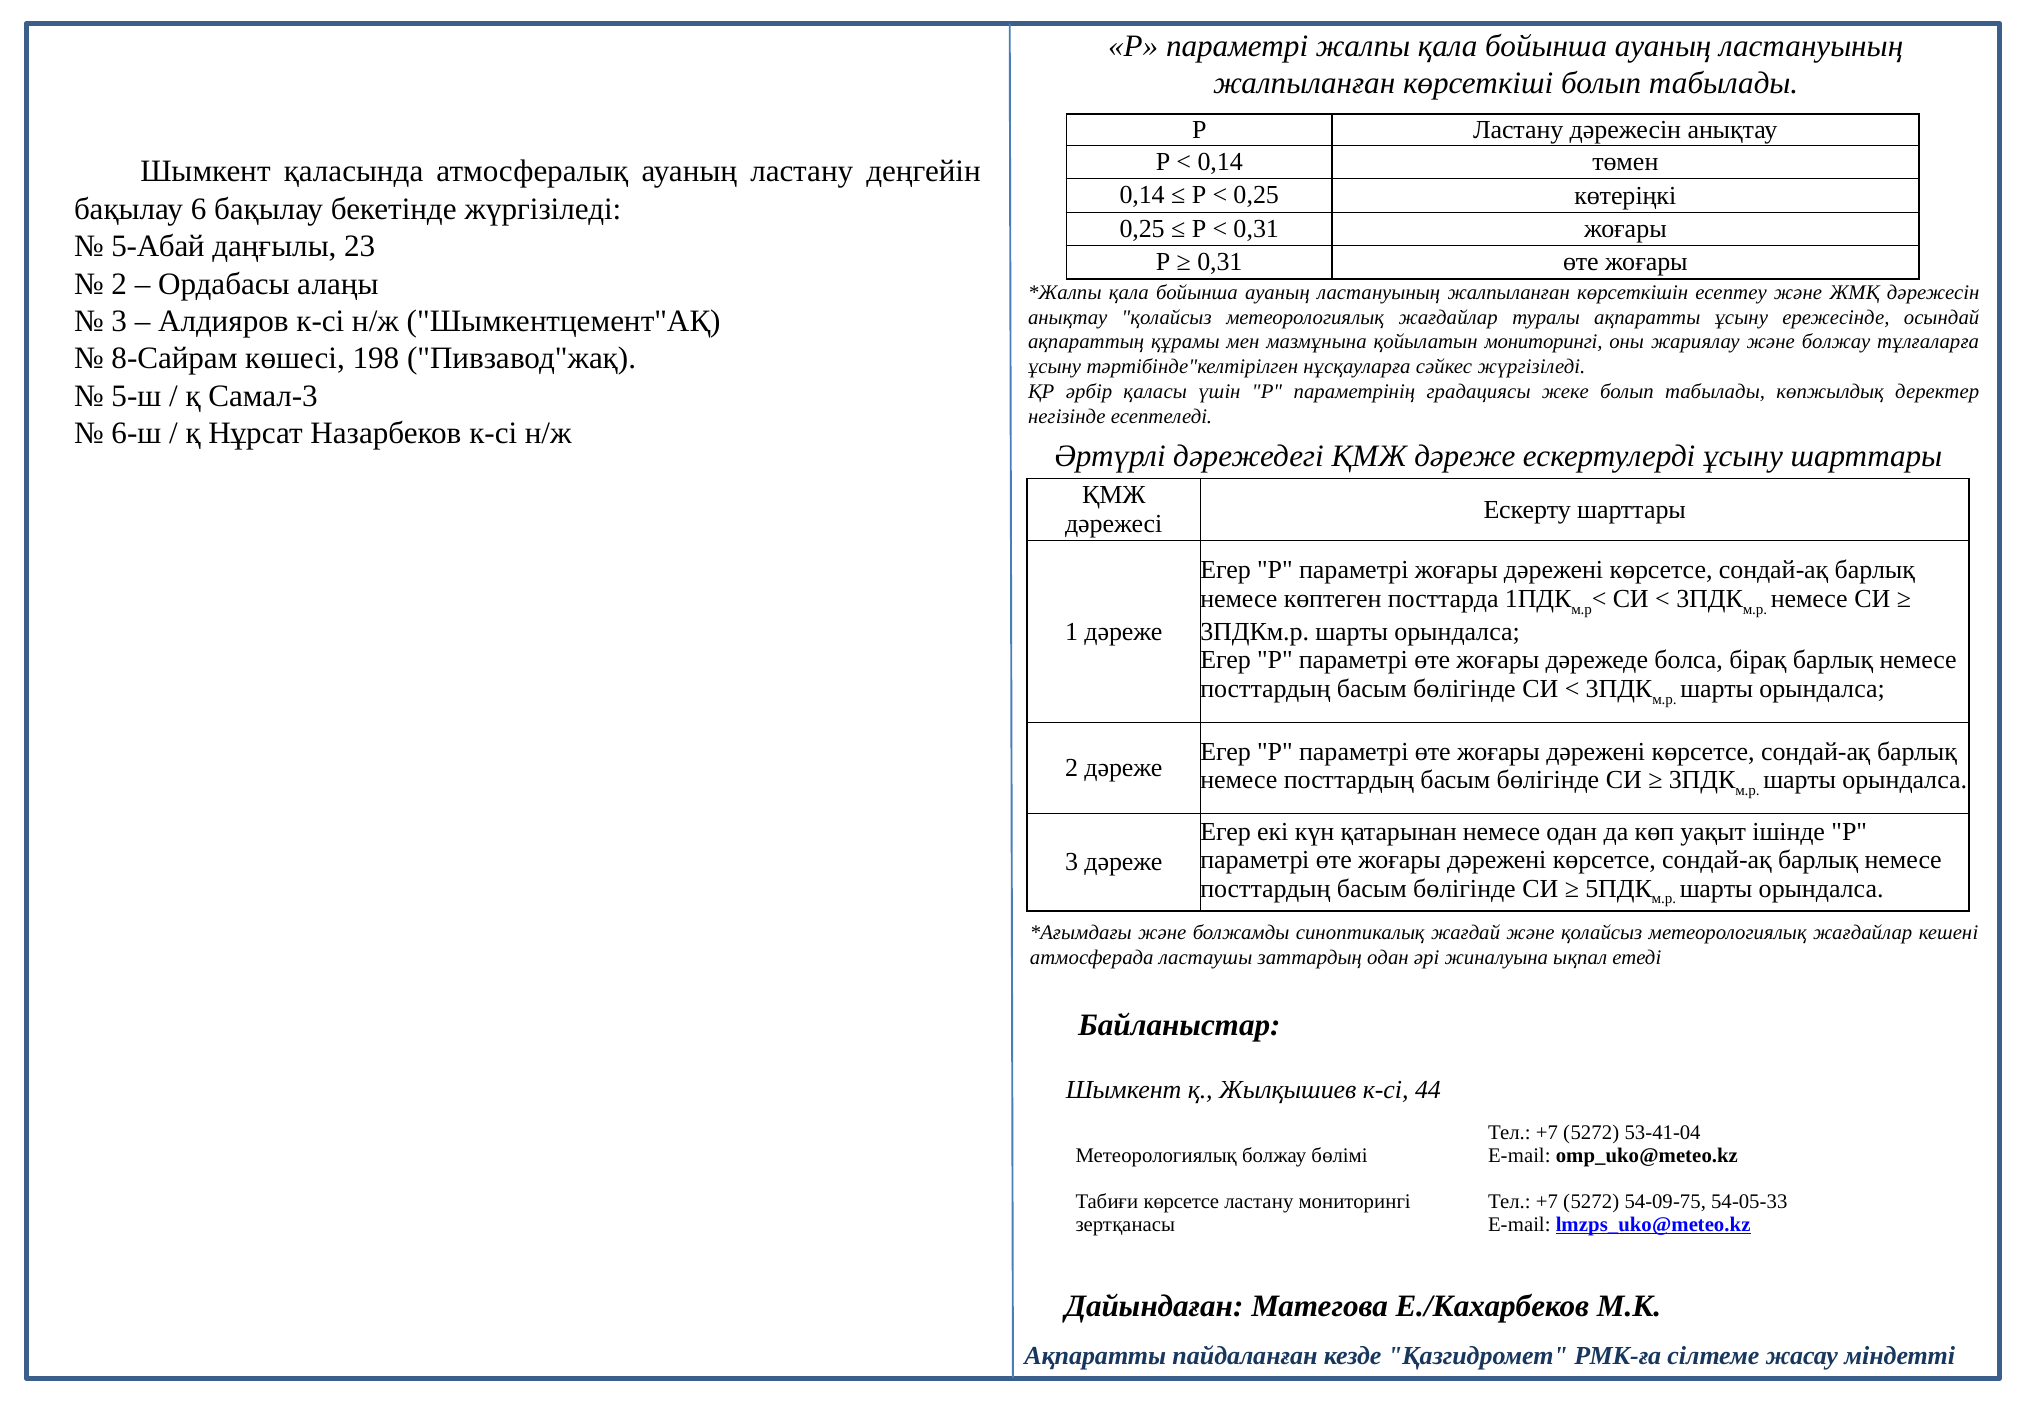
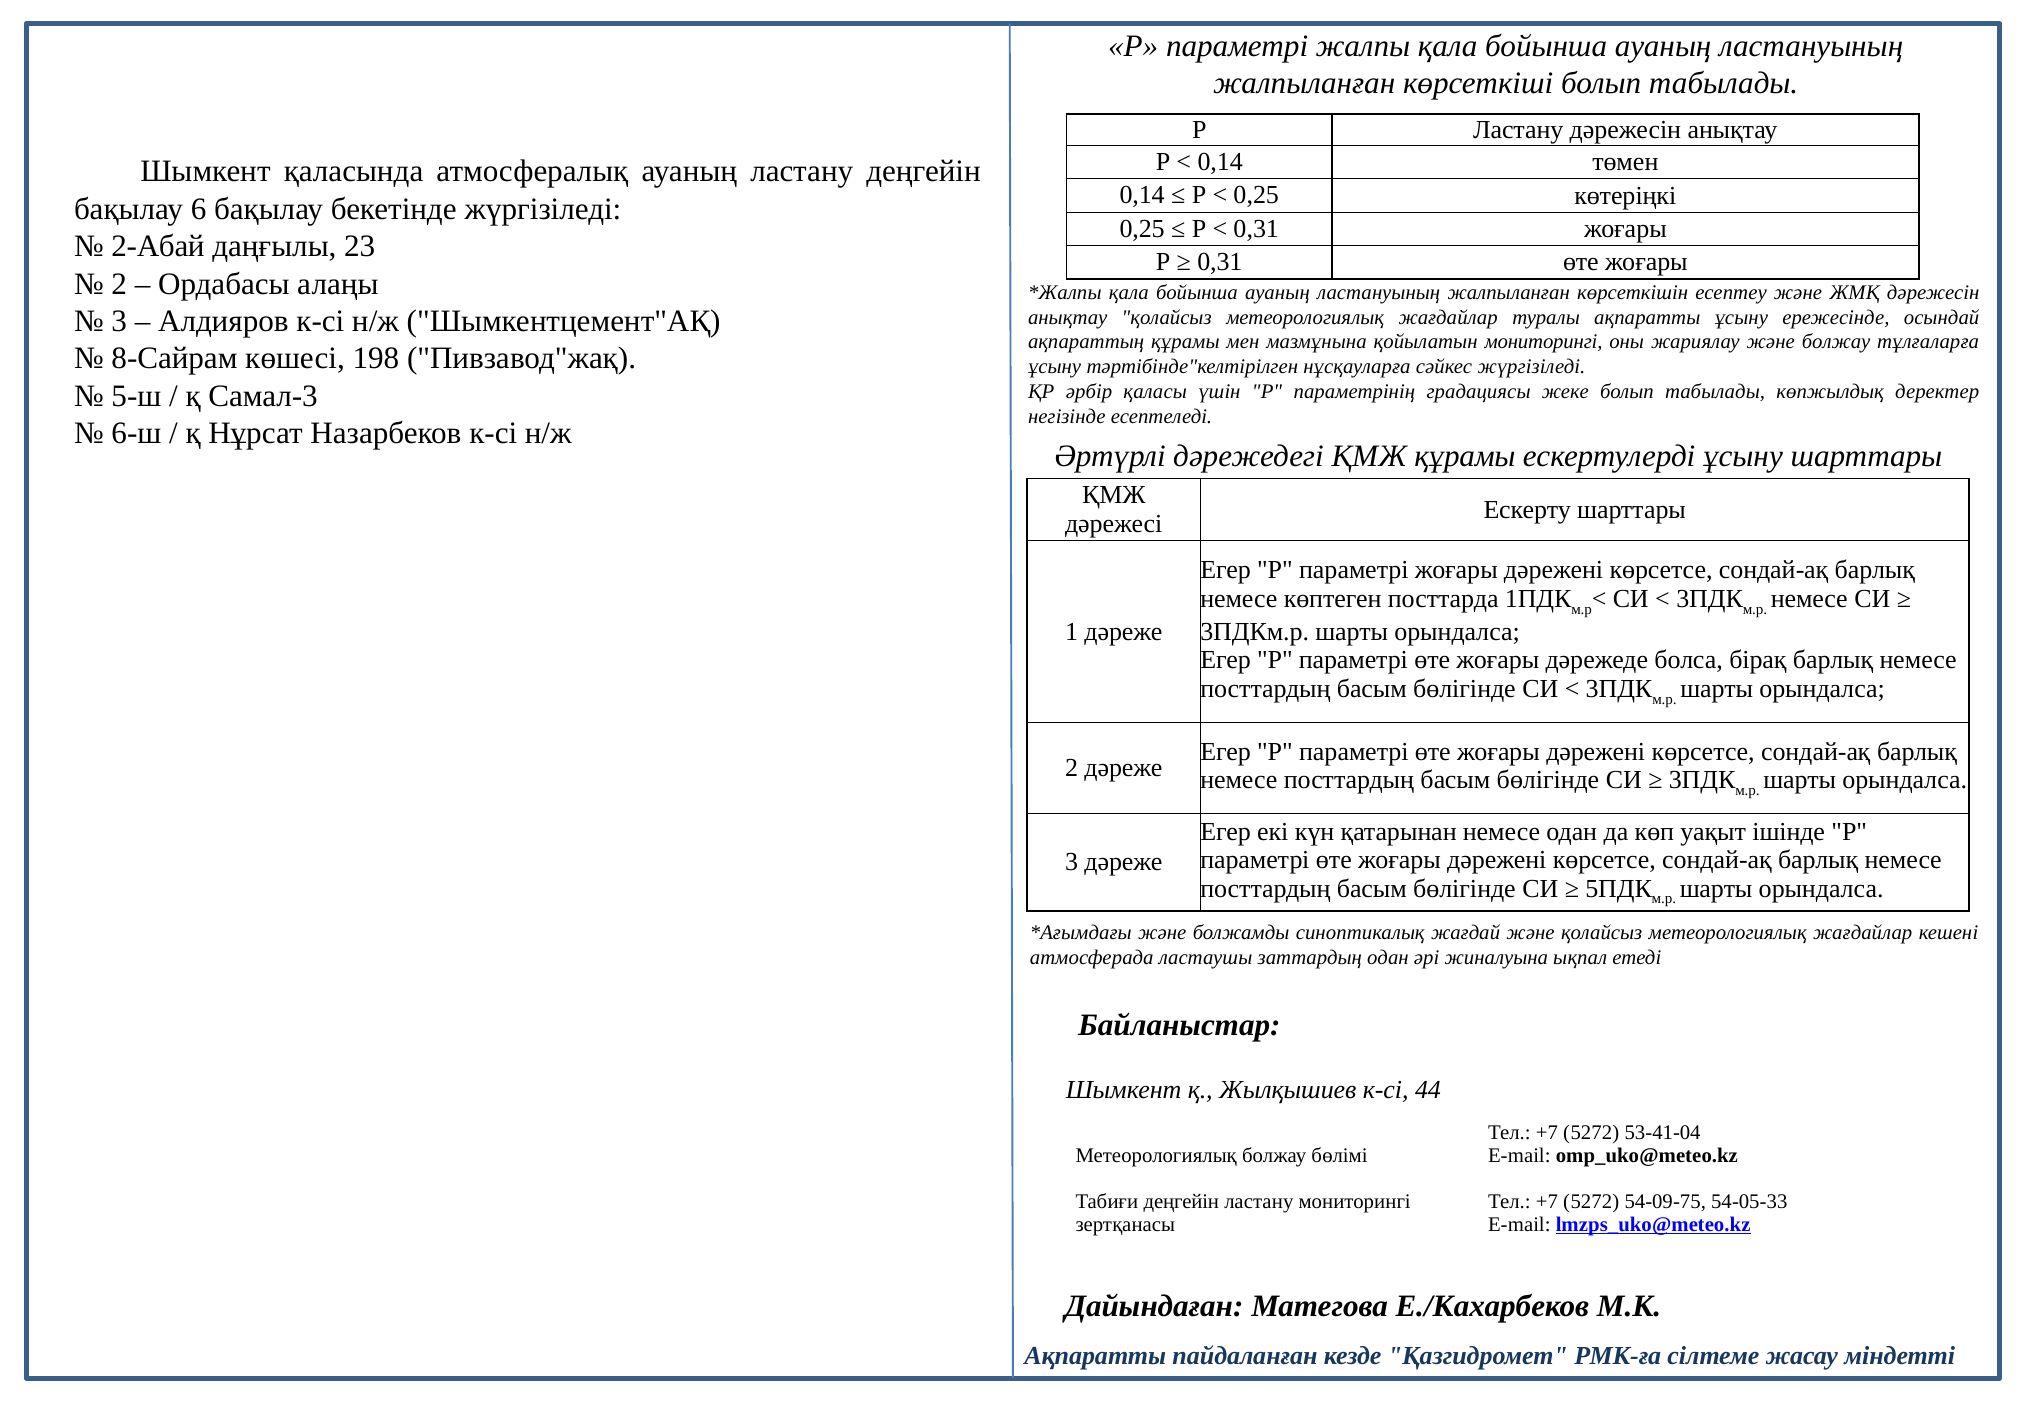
5-Абай: 5-Абай -> 2-Абай
ҚМЖ дәреже: дәреже -> құрамы
Табиғи көрсетсе: көрсетсе -> деңгейін
